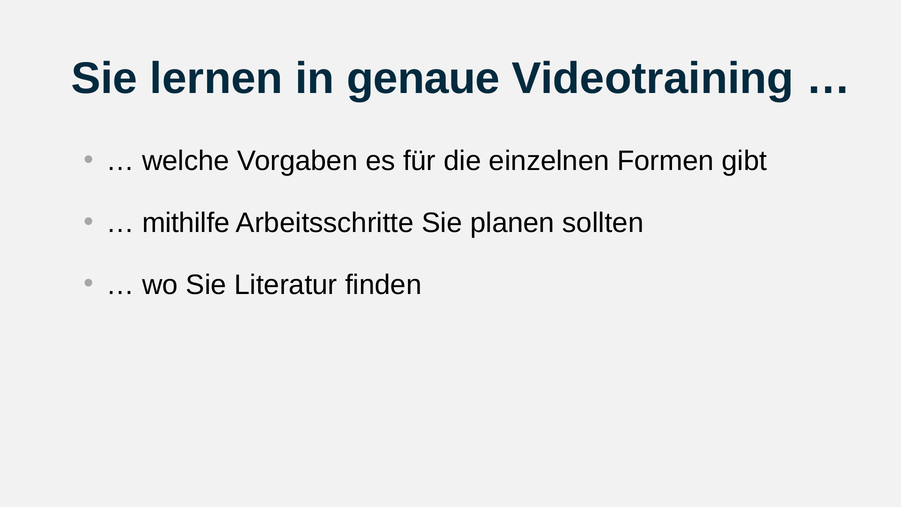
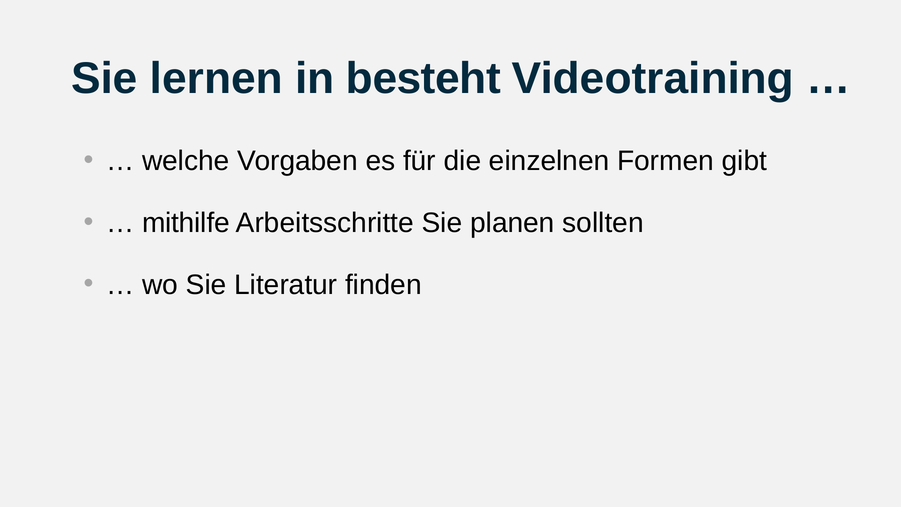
genaue: genaue -> besteht
